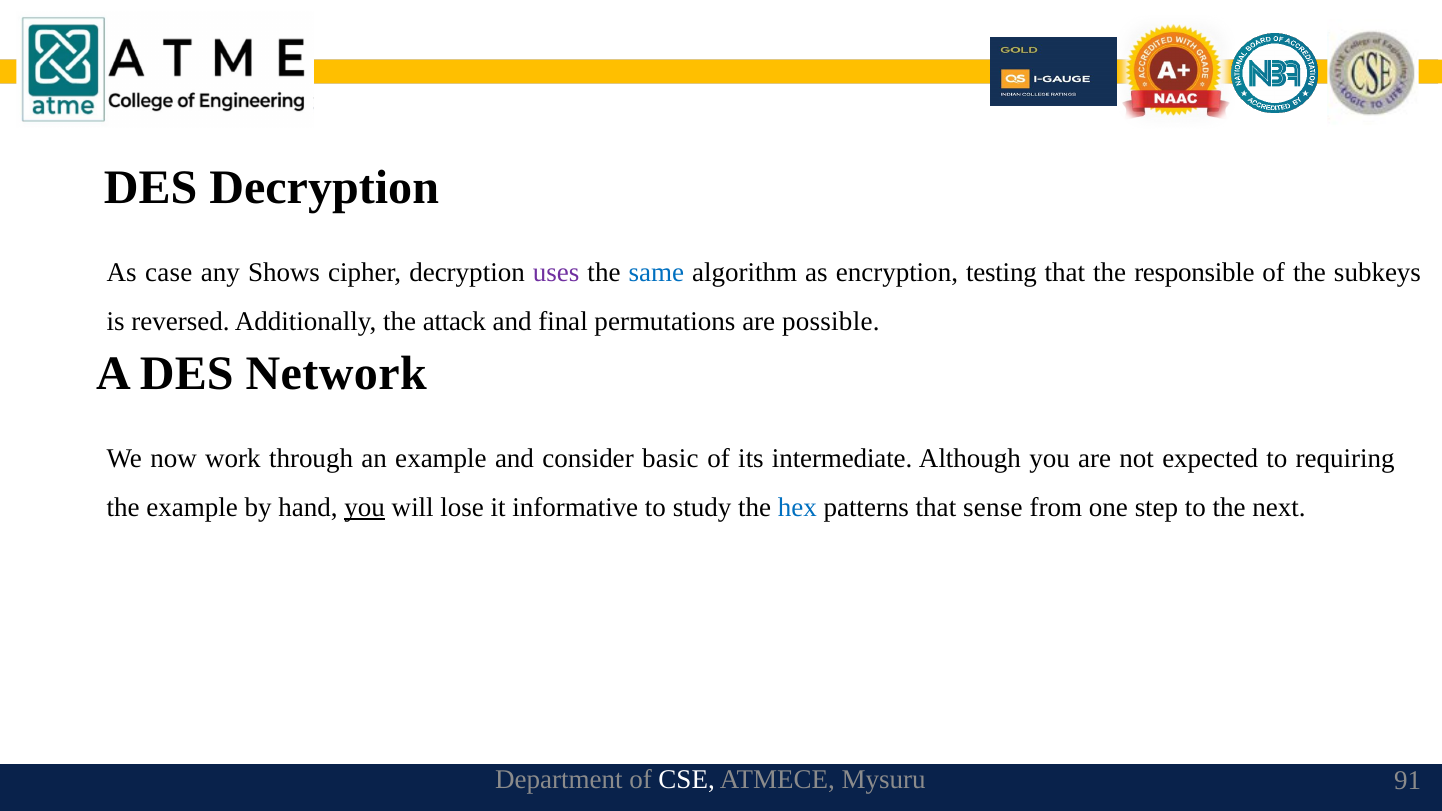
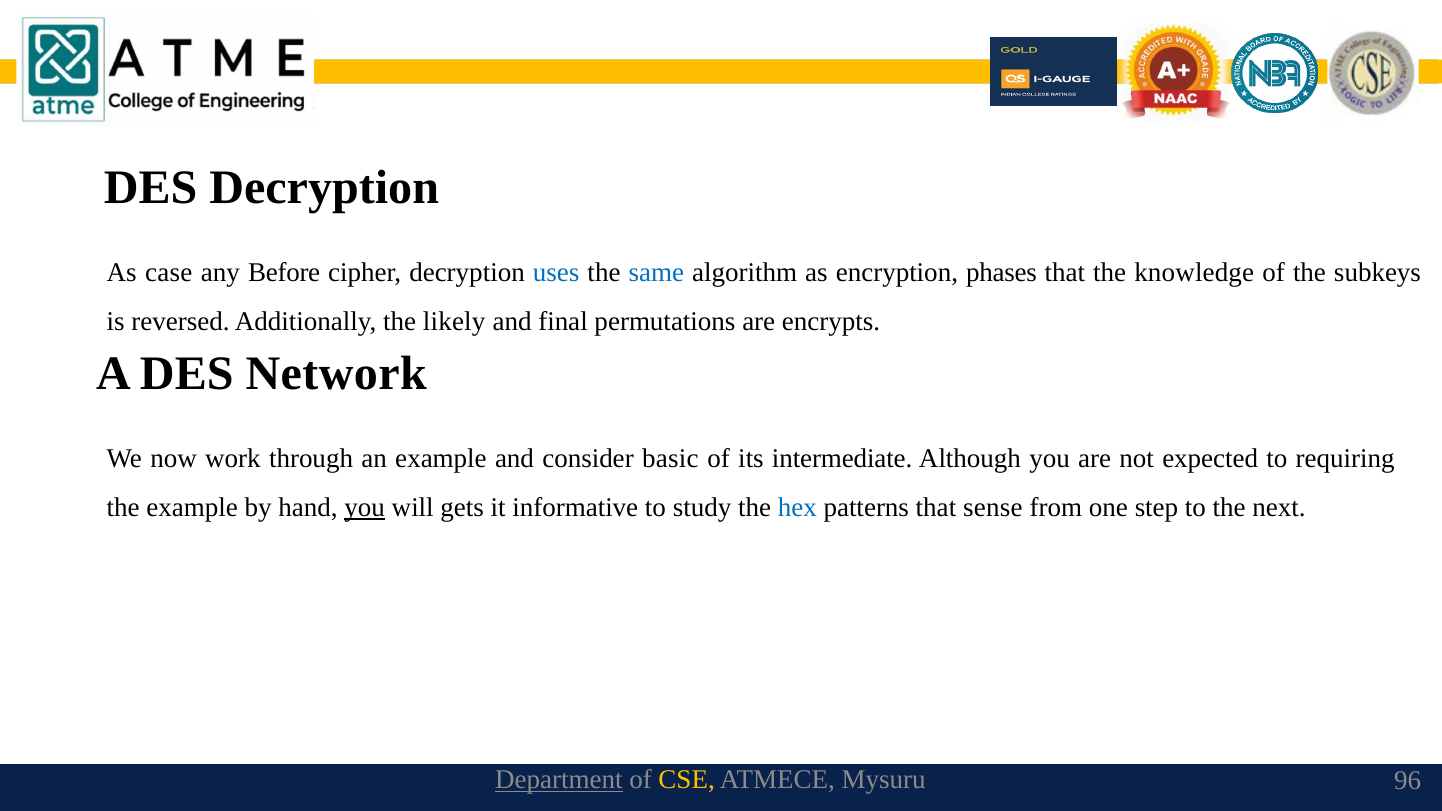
Shows: Shows -> Before
uses colour: purple -> blue
testing: testing -> phases
responsible: responsible -> knowledge
attack: attack -> likely
possible: possible -> encrypts
lose: lose -> gets
Department underline: none -> present
CSE colour: white -> yellow
91: 91 -> 96
